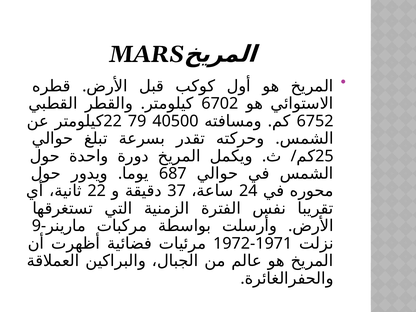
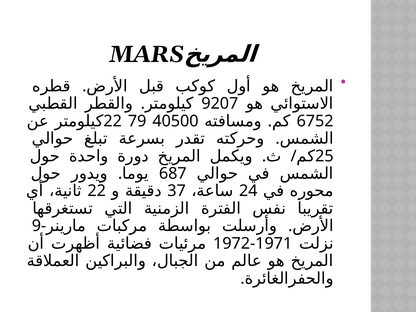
6702: 6702 -> 9207
